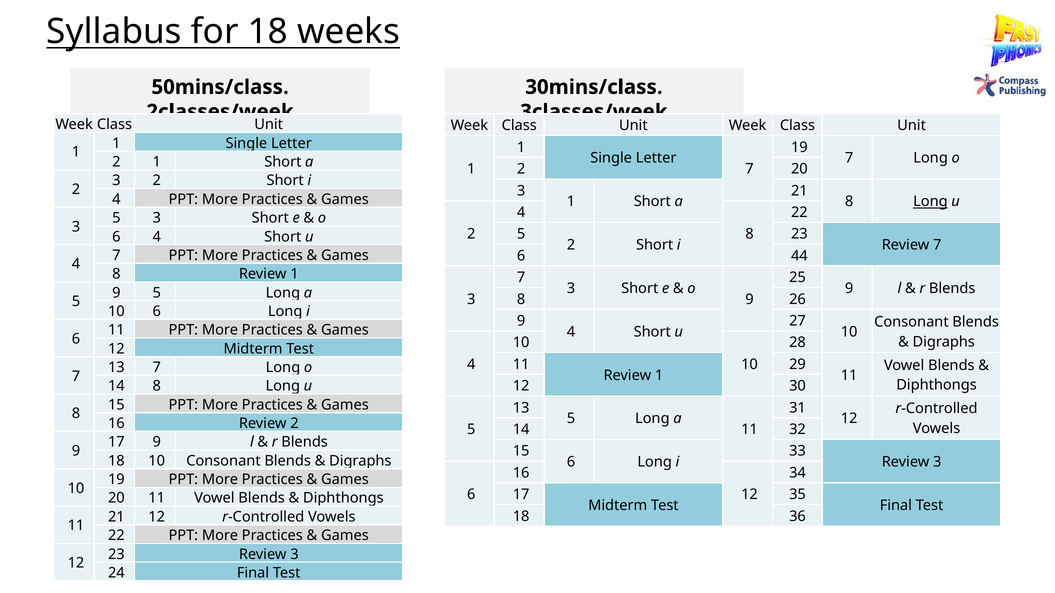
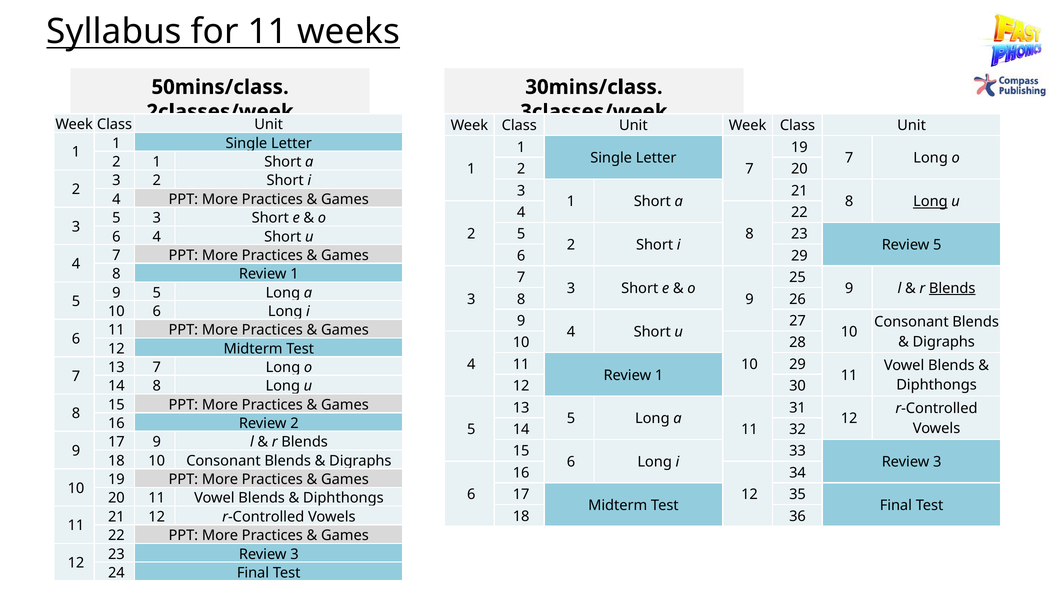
for 18: 18 -> 11
Review 7: 7 -> 5
6 44: 44 -> 29
Blends at (952, 289) underline: none -> present
